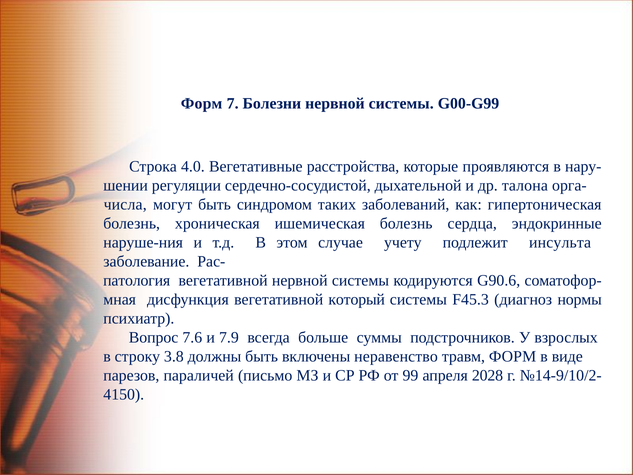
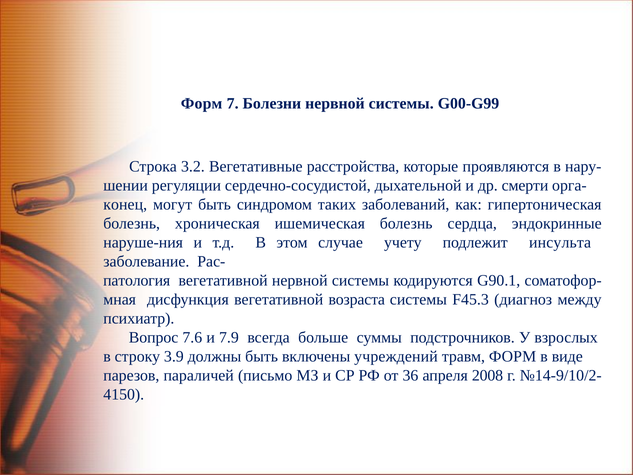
4.0: 4.0 -> 3.2
талона: талона -> смерти
числа: числа -> конец
G90.6: G90.6 -> G90.1
который: который -> возраста
нормы: нормы -> между
3.8: 3.8 -> 3.9
неравенство: неравенство -> учреждений
99: 99 -> 36
2028: 2028 -> 2008
